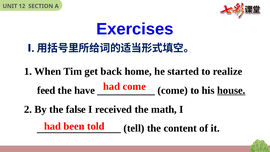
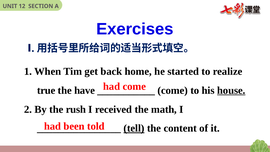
feed: feed -> true
false: false -> rush
tell underline: none -> present
